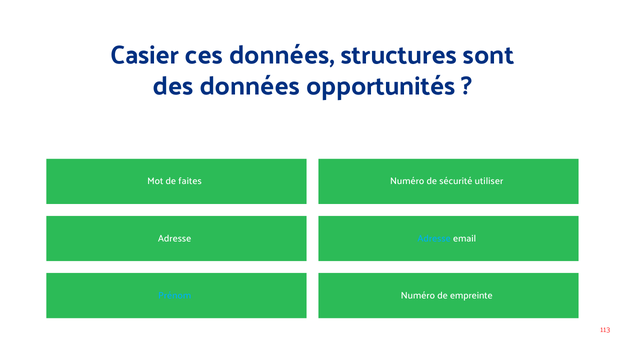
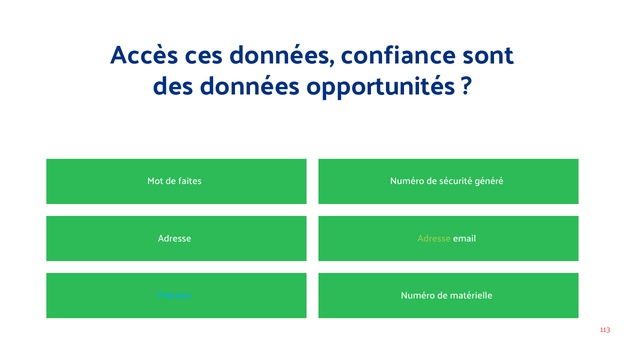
Casier: Casier -> Accès
structures: structures -> confiance
utiliser: utiliser -> généré
Adresse at (434, 239) colour: light blue -> light green
empreinte: empreinte -> matérielle
